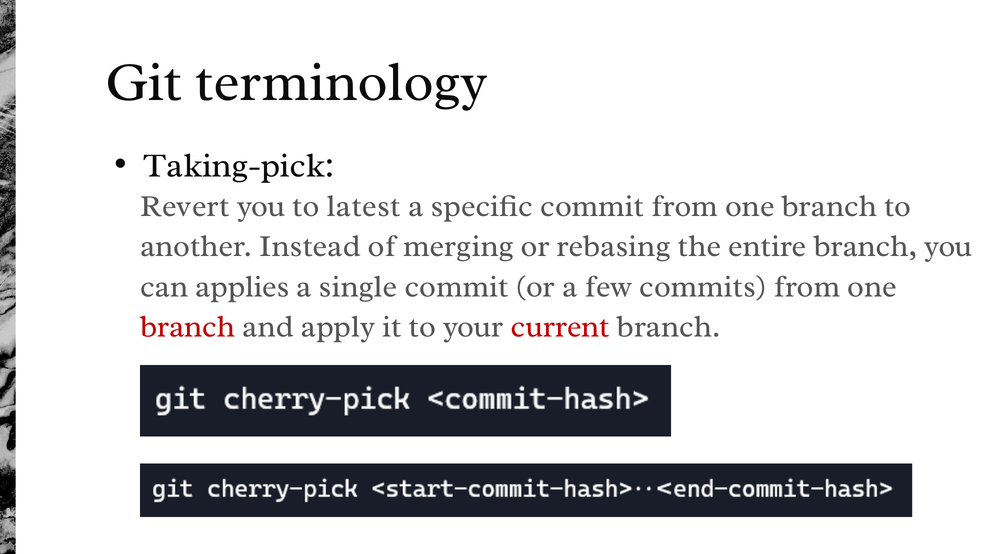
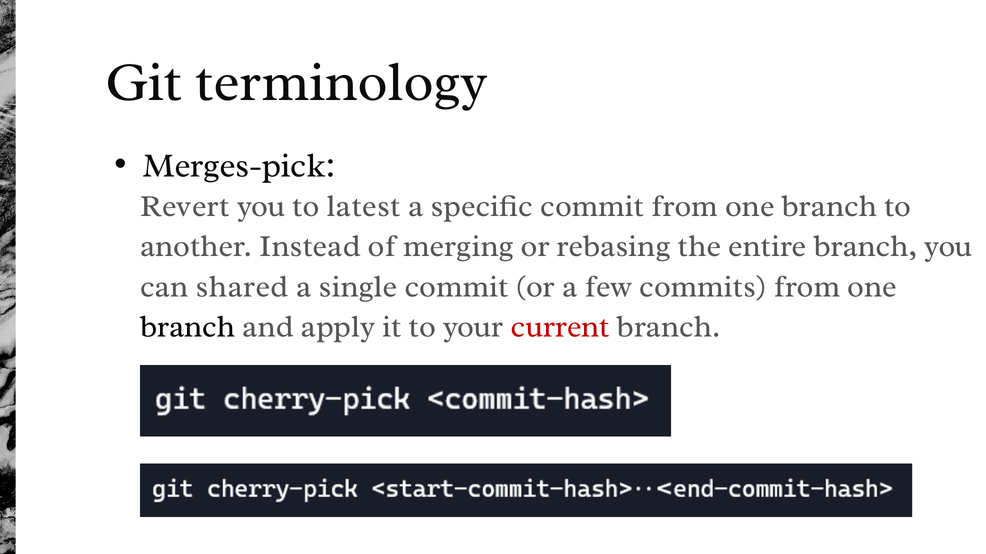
Taking-pick: Taking-pick -> Merges-pick
applies: applies -> shared
branch at (188, 327) colour: red -> black
